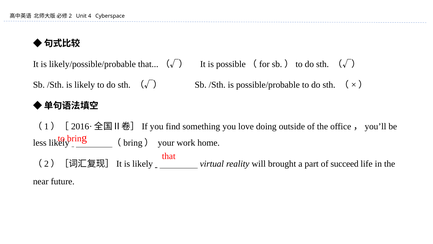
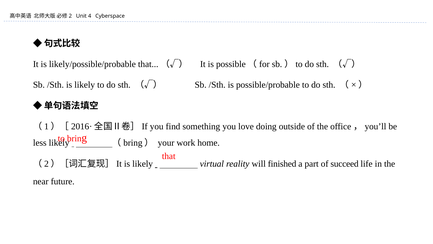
brought: brought -> finished
